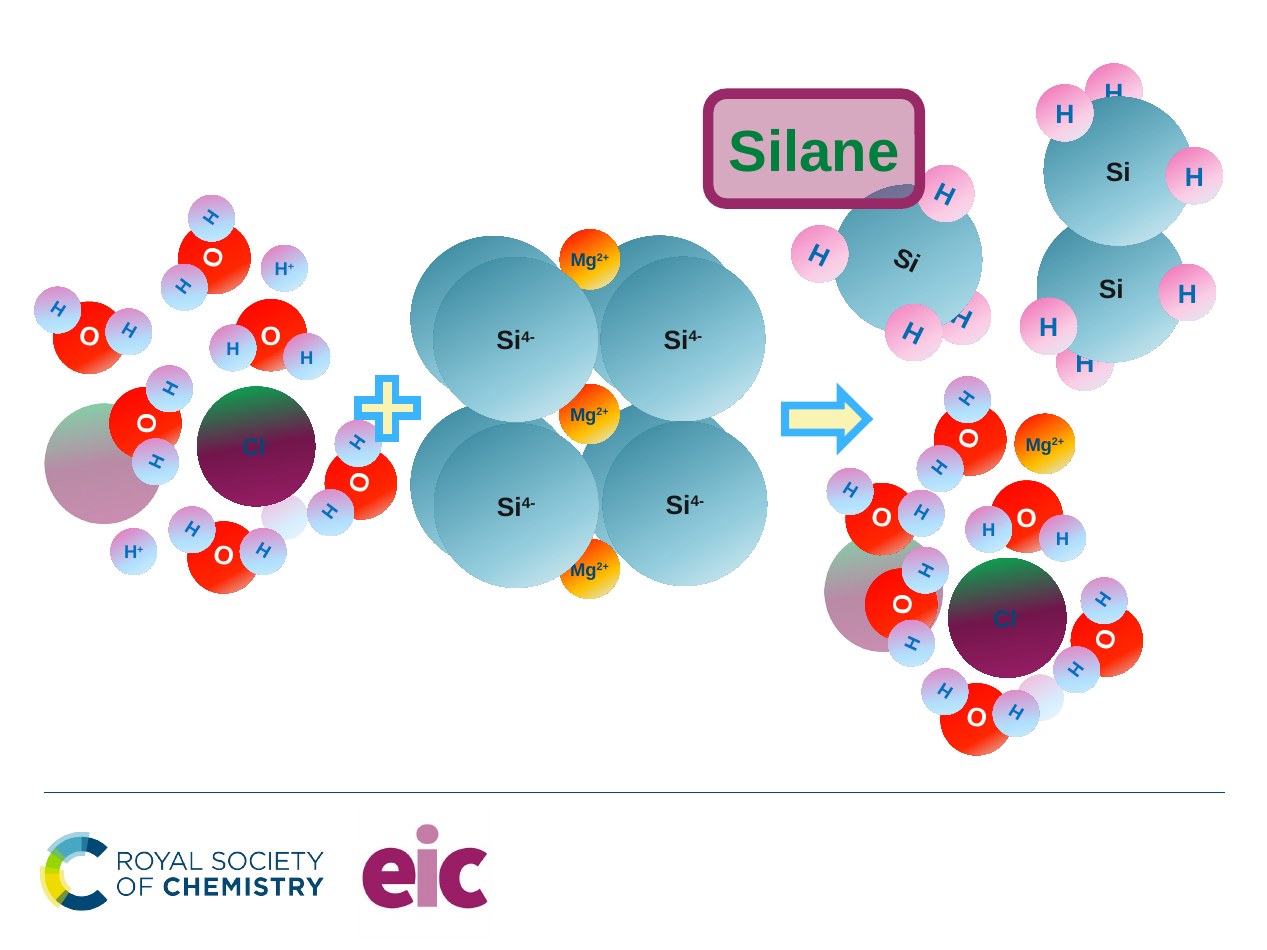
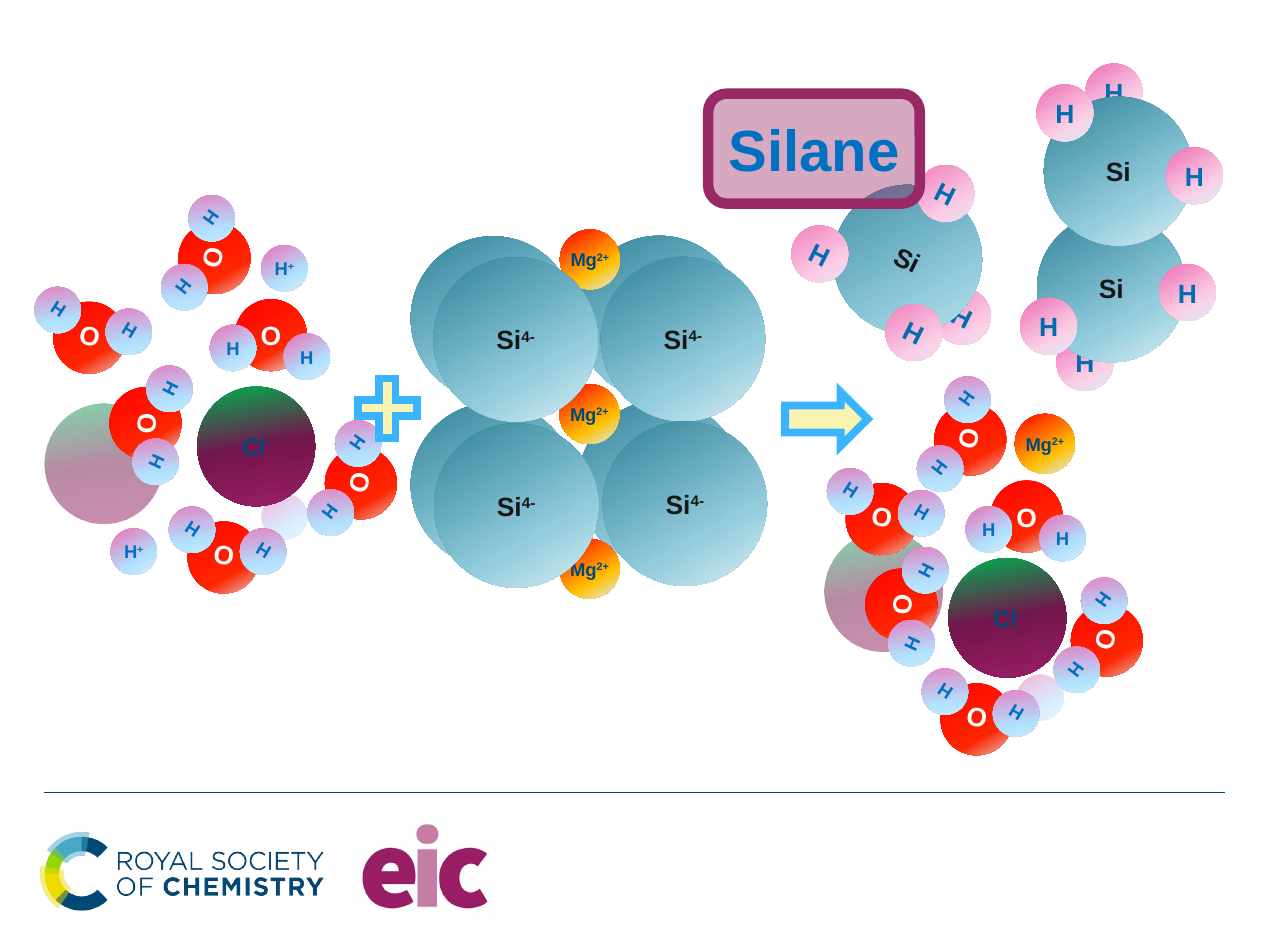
Silane colour: green -> blue
